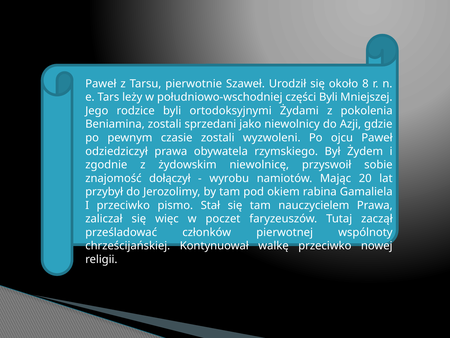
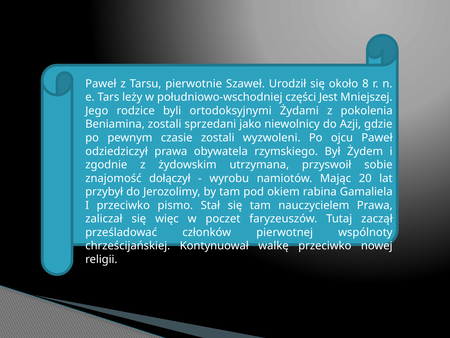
części Byli: Byli -> Jest
niewolnicę: niewolnicę -> utrzymana
